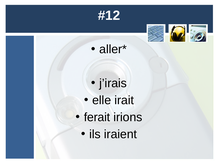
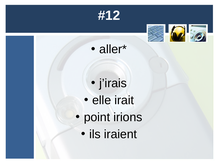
ferait: ferait -> point
